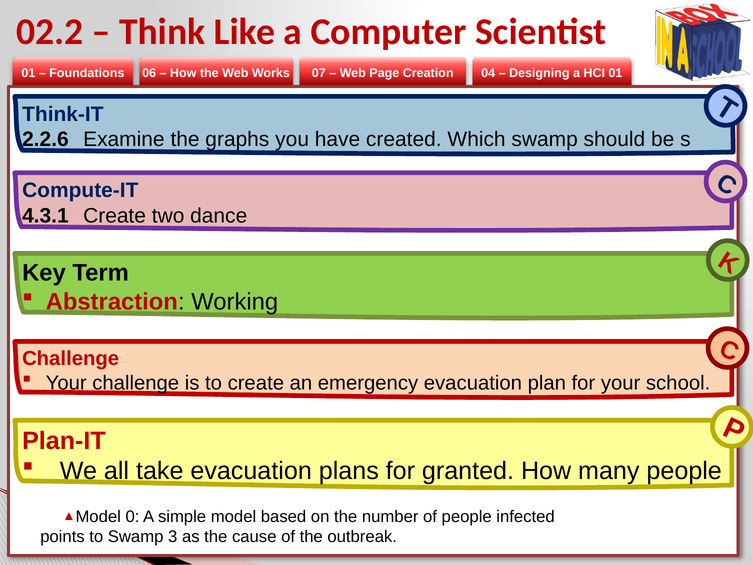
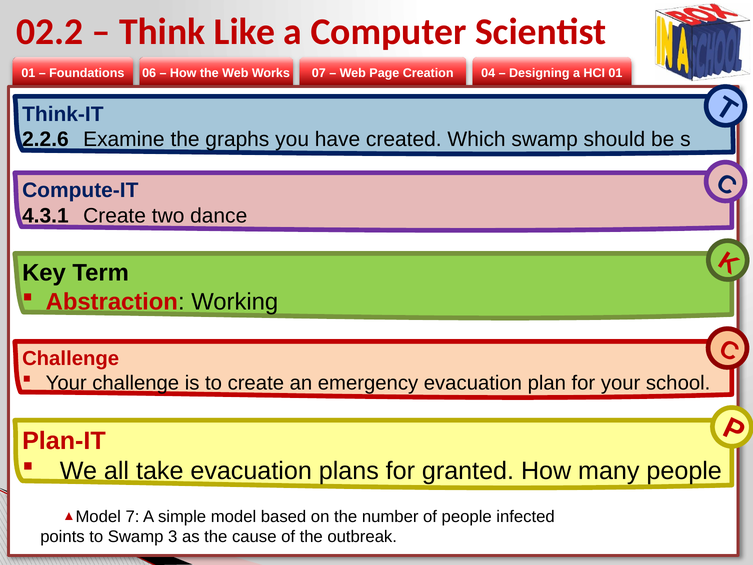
0: 0 -> 7
